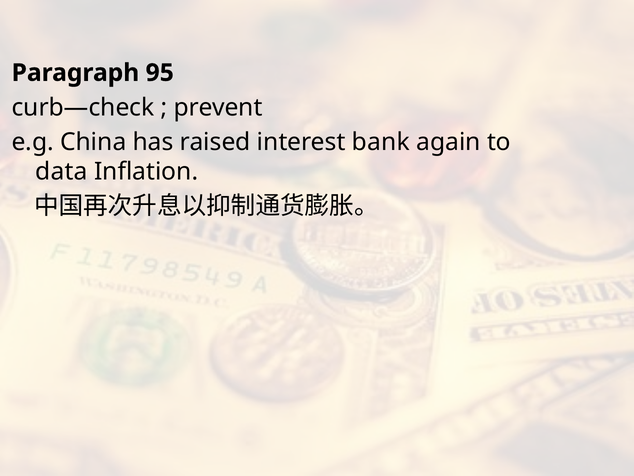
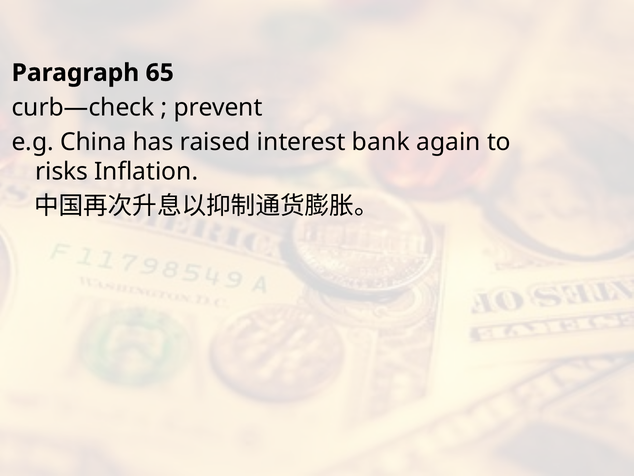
95: 95 -> 65
data: data -> risks
